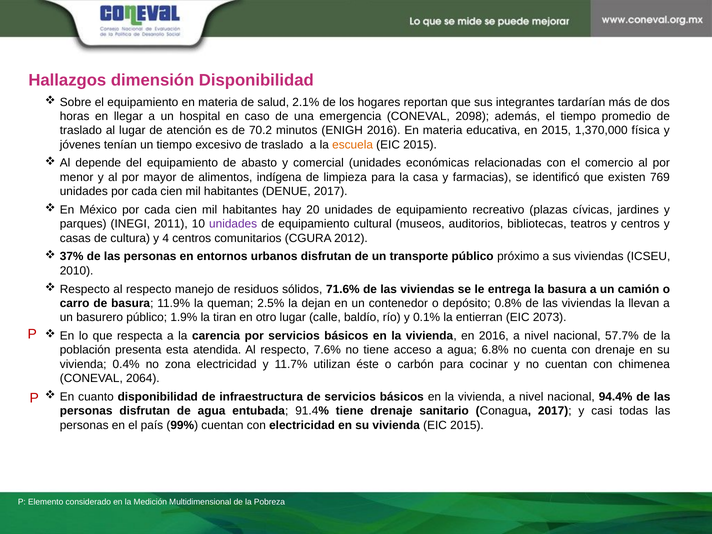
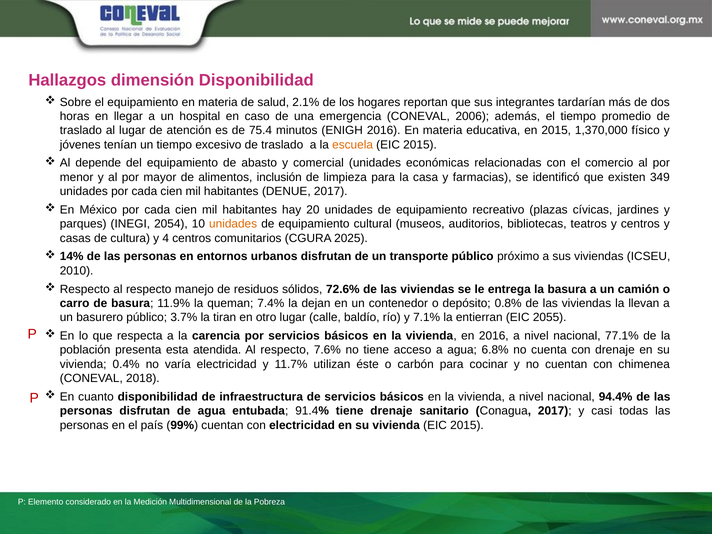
2098: 2098 -> 2006
70.2: 70.2 -> 75.4
física: física -> físico
indígena: indígena -> inclusión
769: 769 -> 349
2011: 2011 -> 2054
unidades at (233, 224) colour: purple -> orange
2012: 2012 -> 2025
37%: 37% -> 14%
71.6%: 71.6% -> 72.6%
2.5%: 2.5% -> 7.4%
1.9%: 1.9% -> 3.7%
0.1%: 0.1% -> 7.1%
2073: 2073 -> 2055
57.7%: 57.7% -> 77.1%
zona: zona -> varía
2064: 2064 -> 2018
